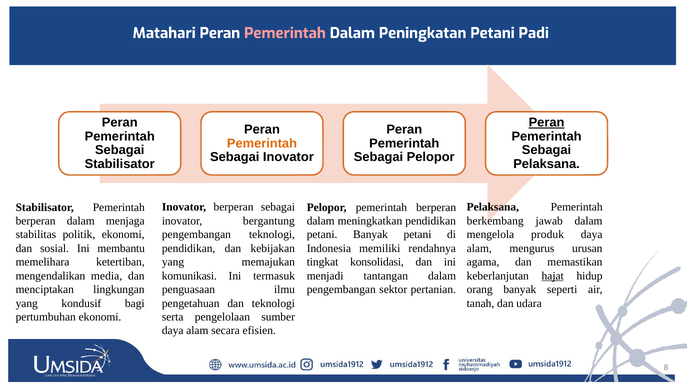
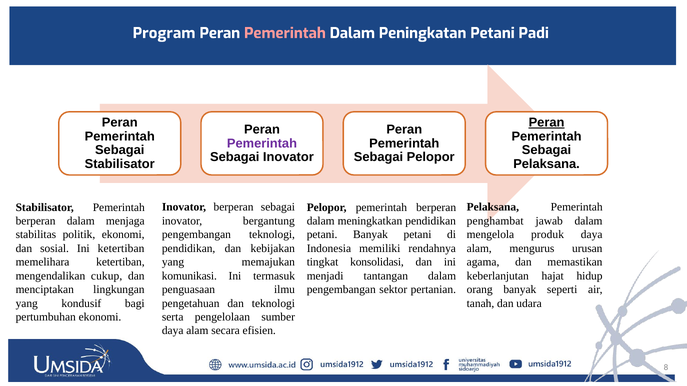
Matahari: Matahari -> Program
Pemerintah at (262, 143) colour: orange -> purple
berkembang: berkembang -> penghambat
Ini membantu: membantu -> ketertiban
media: media -> cukup
hajat underline: present -> none
